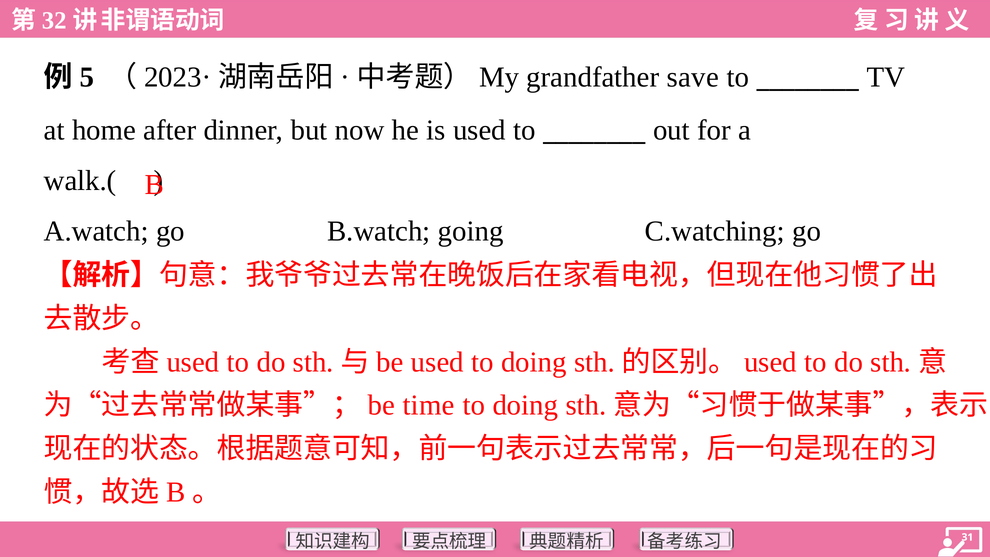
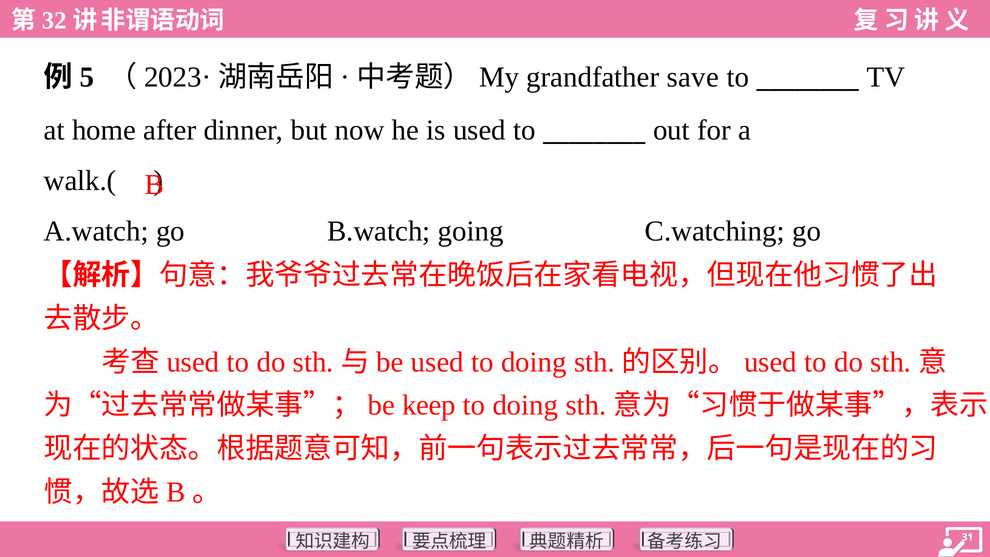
time: time -> keep
